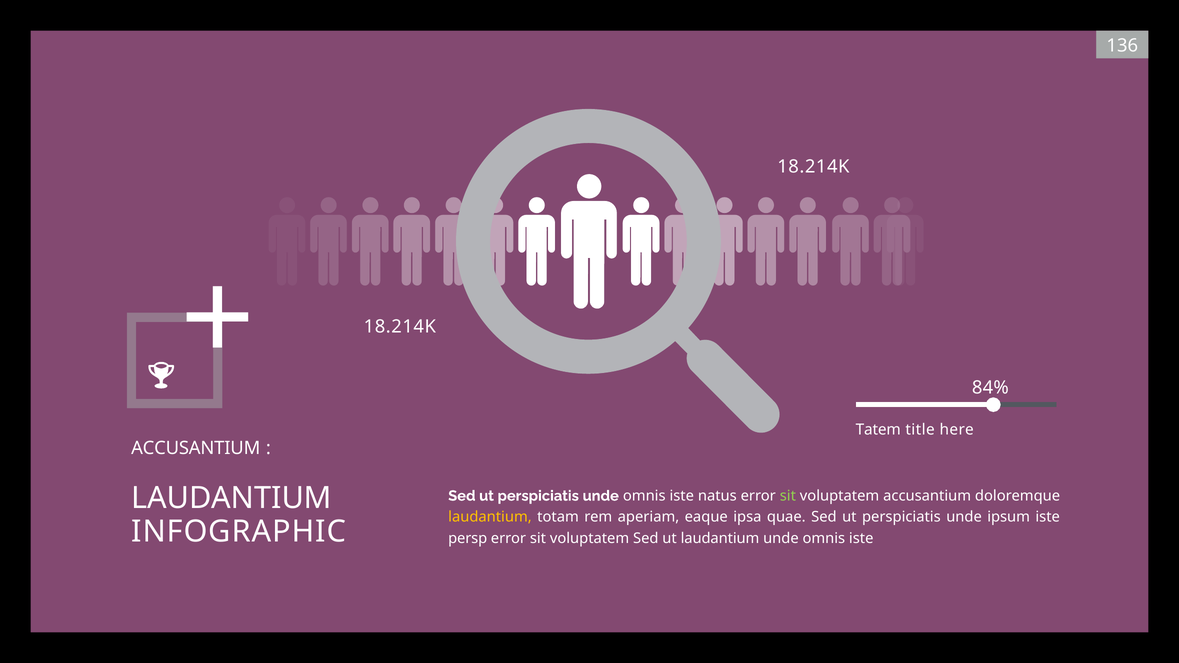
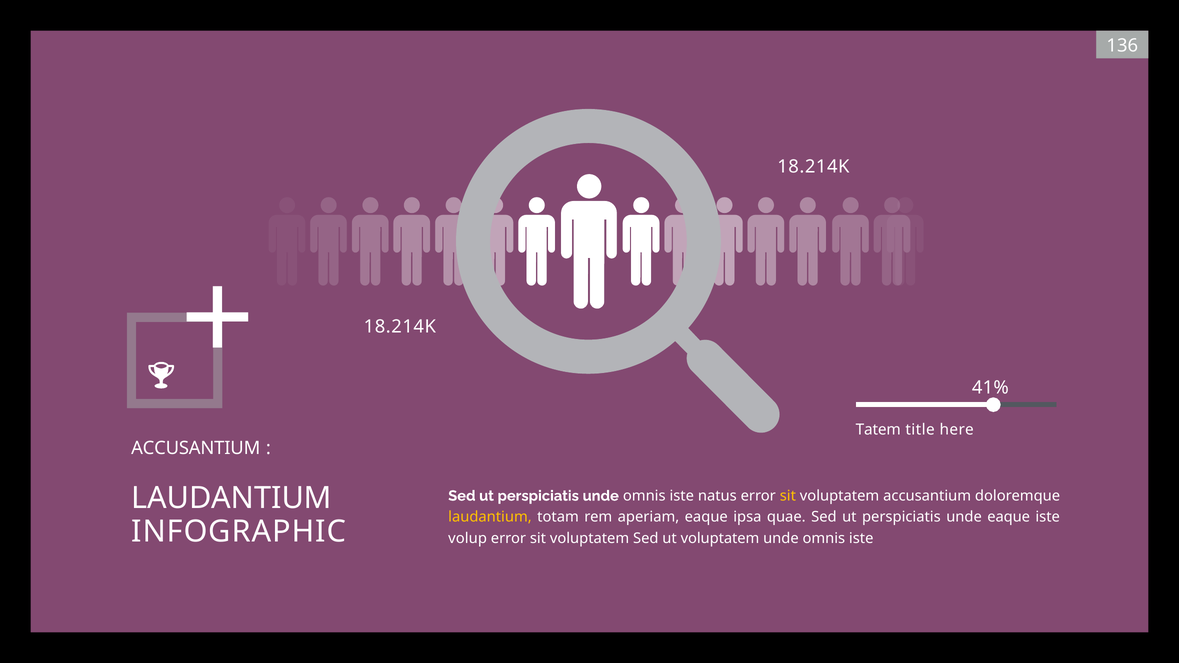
84%: 84% -> 41%
sit at (788, 496) colour: light green -> yellow
unde ipsum: ipsum -> eaque
persp: persp -> volup
ut laudantium: laudantium -> voluptatem
